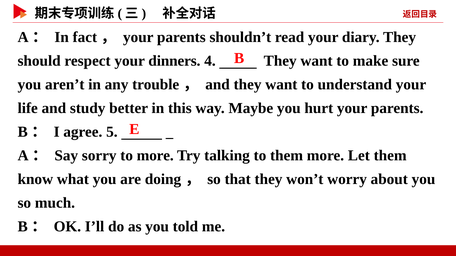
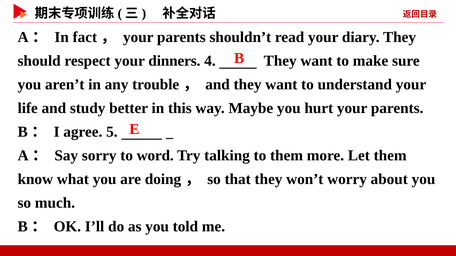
to more: more -> word
